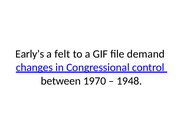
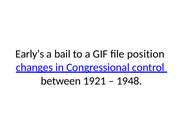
felt: felt -> bail
demand: demand -> position
1970: 1970 -> 1921
